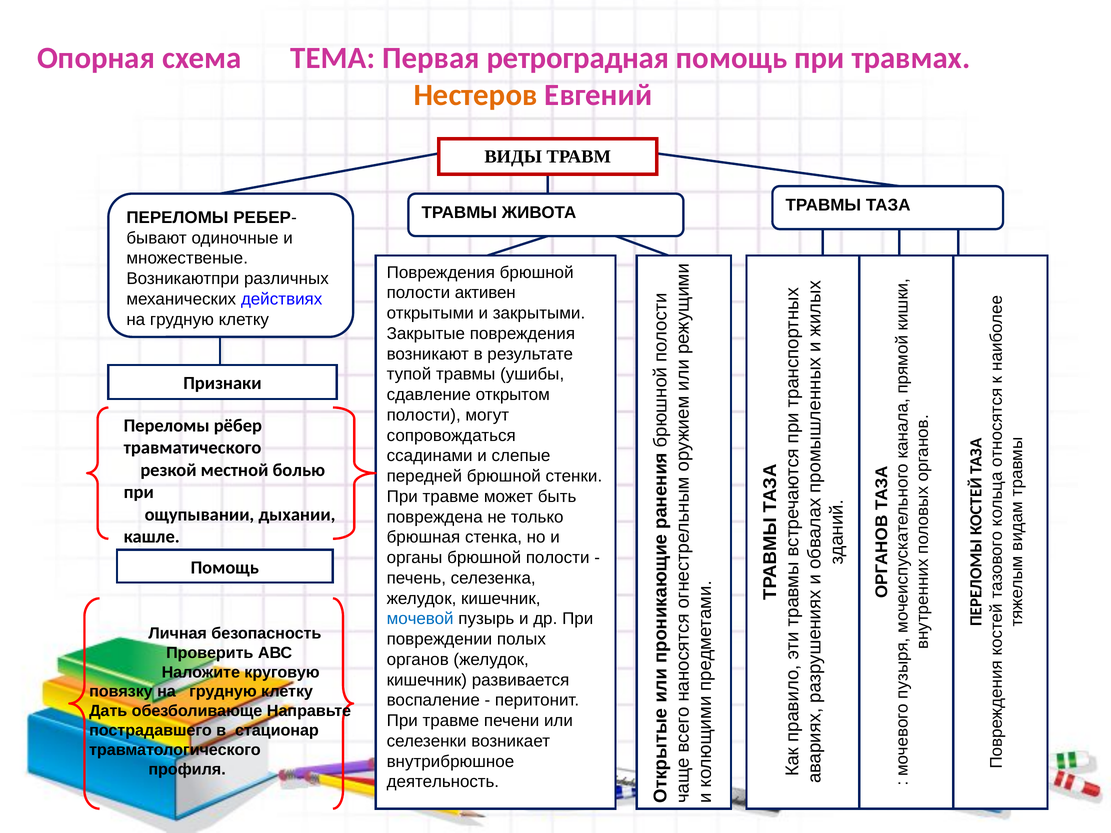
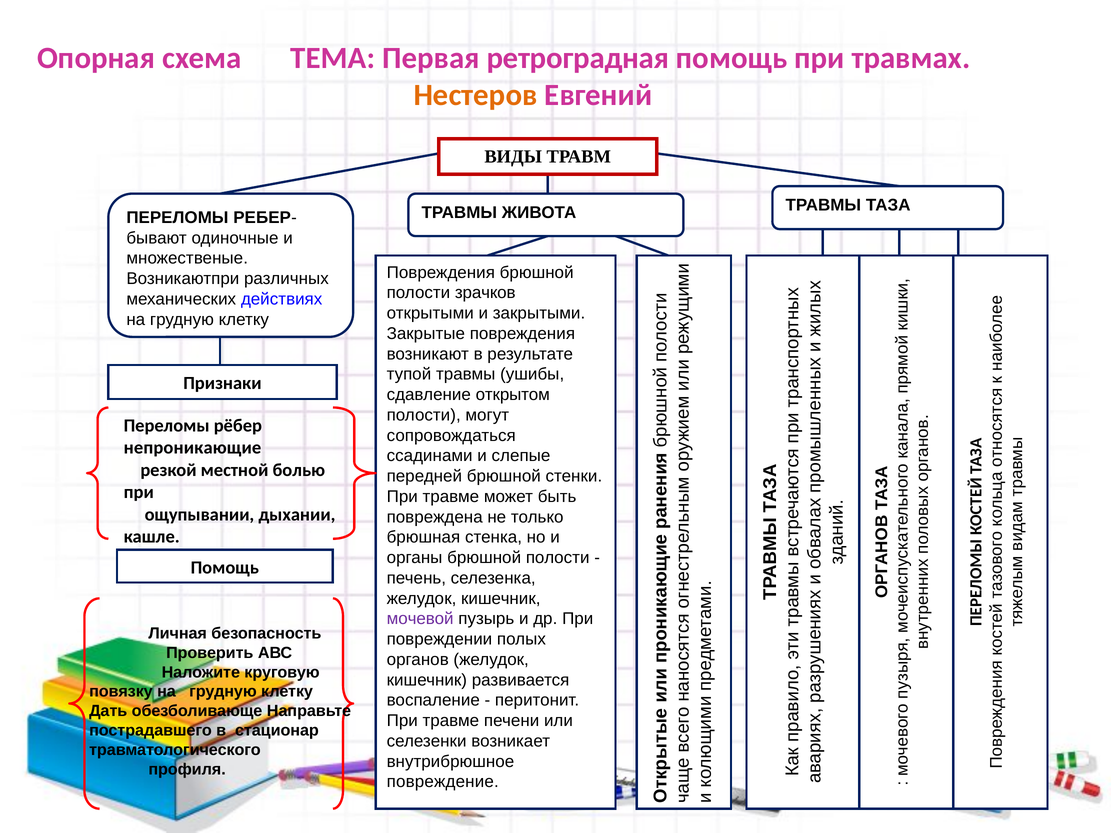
активен: активен -> зрачков
травматического: травматического -> непроникающие
мочевой colour: blue -> purple
деятельность: деятельность -> повреждение
